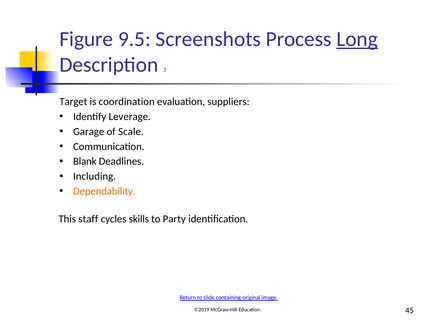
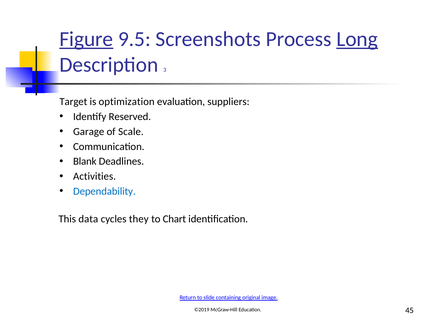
Figure underline: none -> present
coordination: coordination -> optimization
Leverage: Leverage -> Reserved
Including: Including -> Activities
Dependability colour: orange -> blue
staff: staff -> data
skills: skills -> they
Party: Party -> Chart
